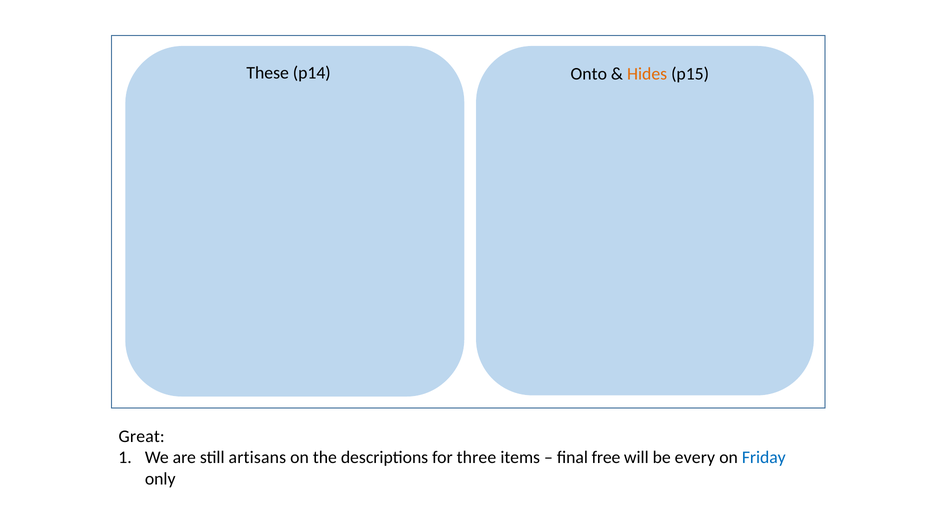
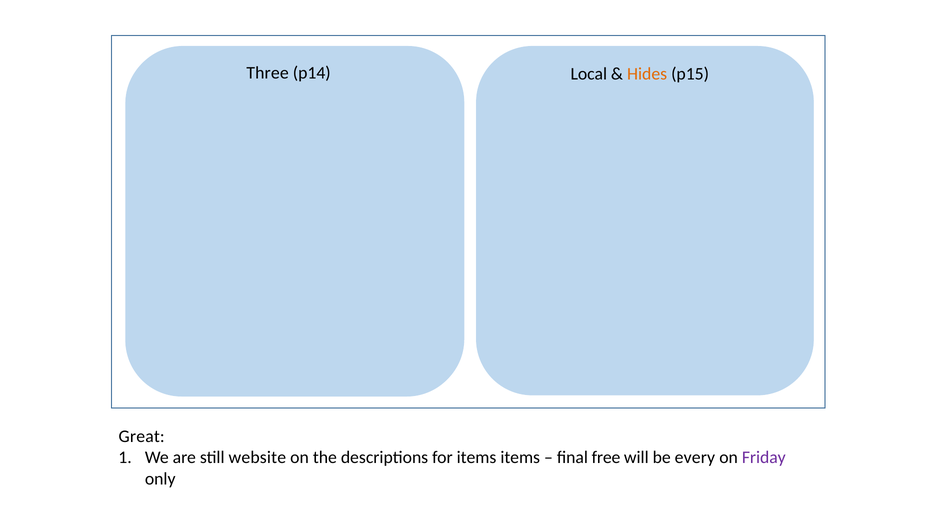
These: These -> Three
Onto: Onto -> Local
artisans: artisans -> website
for three: three -> items
Friday colour: blue -> purple
